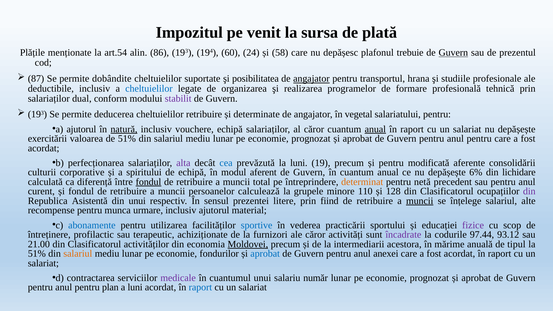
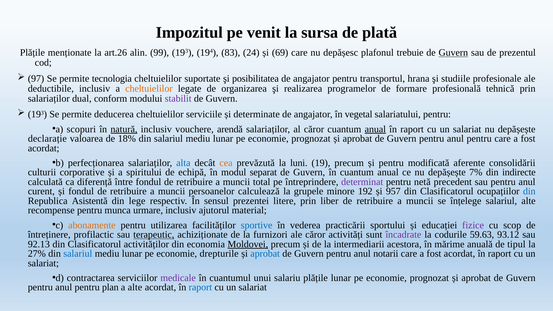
art.54: art.54 -> art.26
86: 86 -> 99
60: 60 -> 83
58: 58 -> 69
87: 87 -> 97
dobândite: dobândite -> tecnologia
angajator at (311, 79) underline: present -> none
cheltuielilor at (149, 89) colour: blue -> orange
cheltuielilor retribuire: retribuire -> serviciile
a ajutorul: ajutorul -> scopuri
vouchere echipă: echipă -> arendă
exercitării: exercitării -> declarație
de 51%: 51% -> 18%
alta colour: purple -> blue
cea colour: blue -> orange
aferent: aferent -> separat
6%: 6% -> 7%
lichidare: lichidare -> indirecte
fondul at (148, 182) underline: present -> none
determinat colour: orange -> purple
110: 110 -> 192
128: 128 -> 957
din at (529, 191) colour: purple -> blue
din unui: unui -> lege
fiind: fiind -> liber
muncii at (420, 201) underline: present -> none
abonamente colour: blue -> orange
terapeutic underline: none -> present
97.44: 97.44 -> 59.63
21.00: 21.00 -> 92.13
51% at (37, 254): 51% -> 27%
salariul at (78, 254) colour: orange -> blue
fondurilor: fondurilor -> drepturile
anexei: anexei -> notarii
salariu număr: număr -> plățile
a luni: luni -> alte
